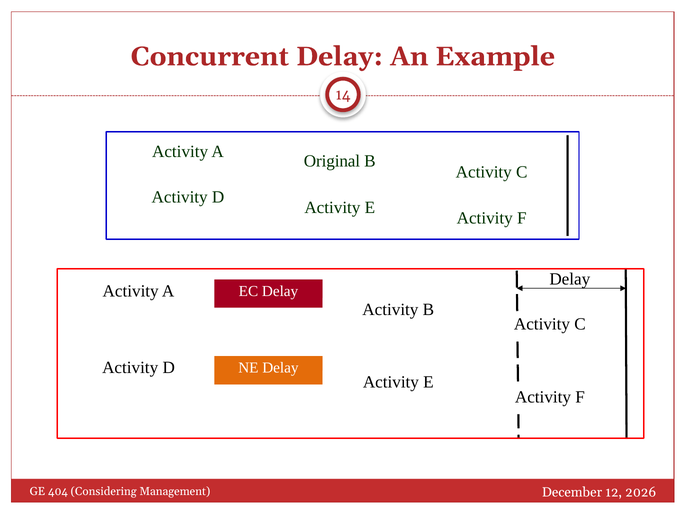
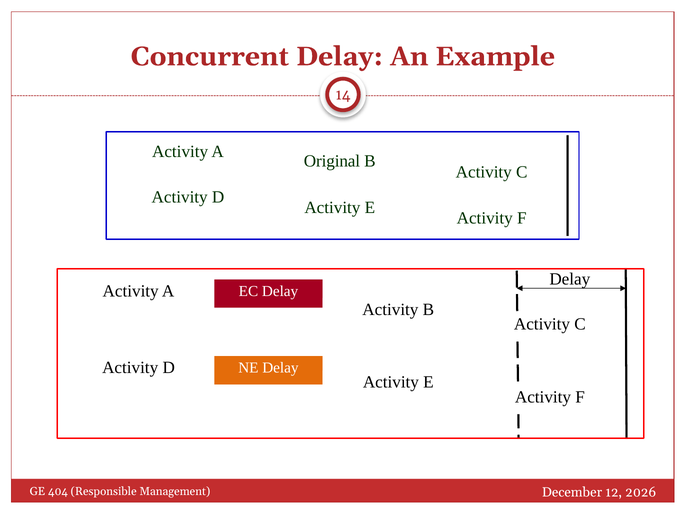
Considering: Considering -> Responsible
